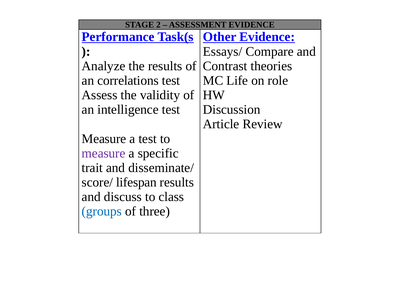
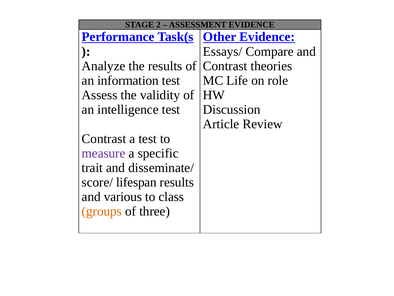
correlations: correlations -> information
Measure at (104, 138): Measure -> Contrast
discuss: discuss -> various
groups colour: blue -> orange
